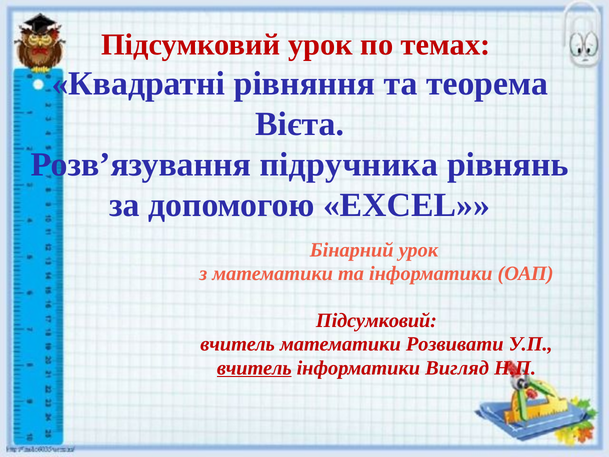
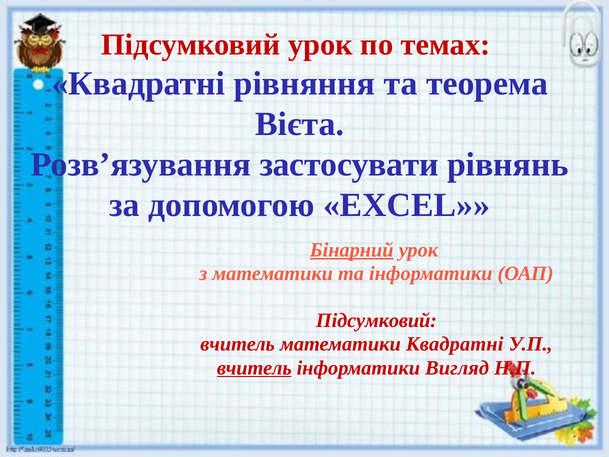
підручника: підручника -> застосувати
Бінарний underline: none -> present
математики Розвивати: Розвивати -> Квадратні
